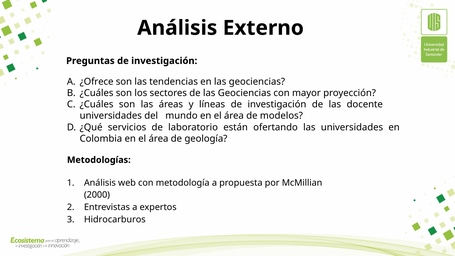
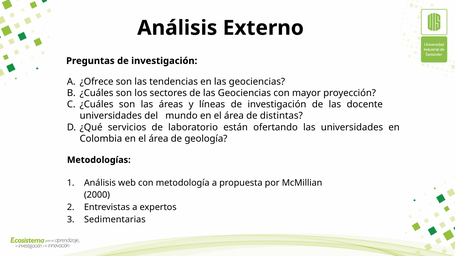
modelos: modelos -> distintas
Hidrocarburos: Hidrocarburos -> Sedimentarias
